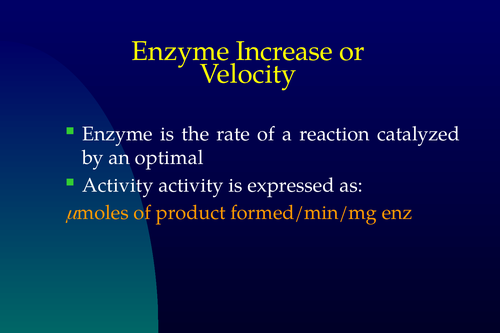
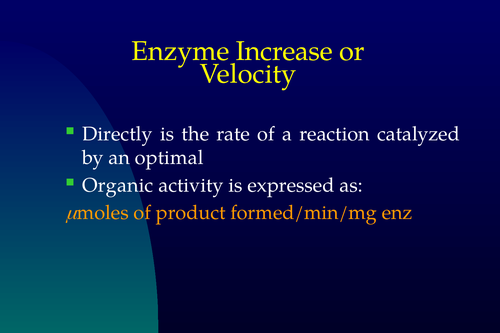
Enzyme at (118, 134): Enzyme -> Directly
Activity at (118, 185): Activity -> Organic
